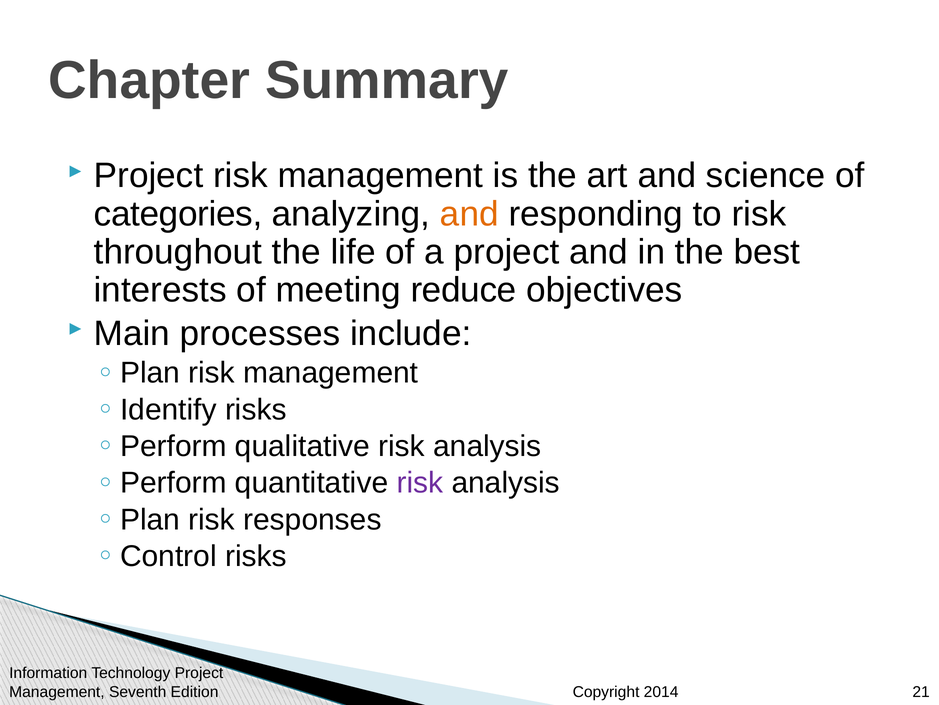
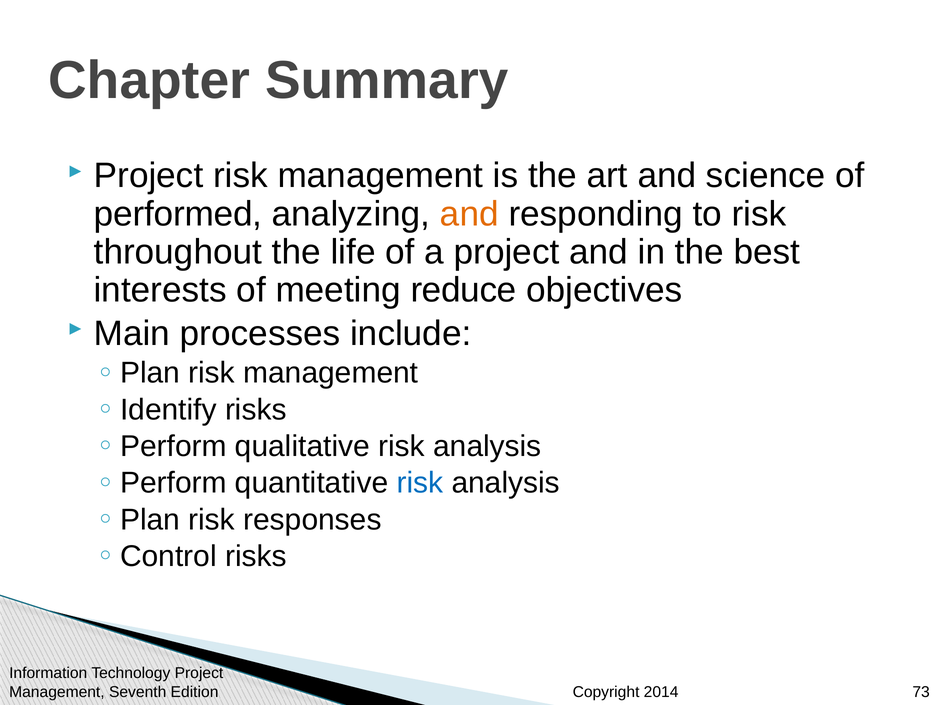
categories: categories -> performed
risk at (420, 483) colour: purple -> blue
21: 21 -> 73
